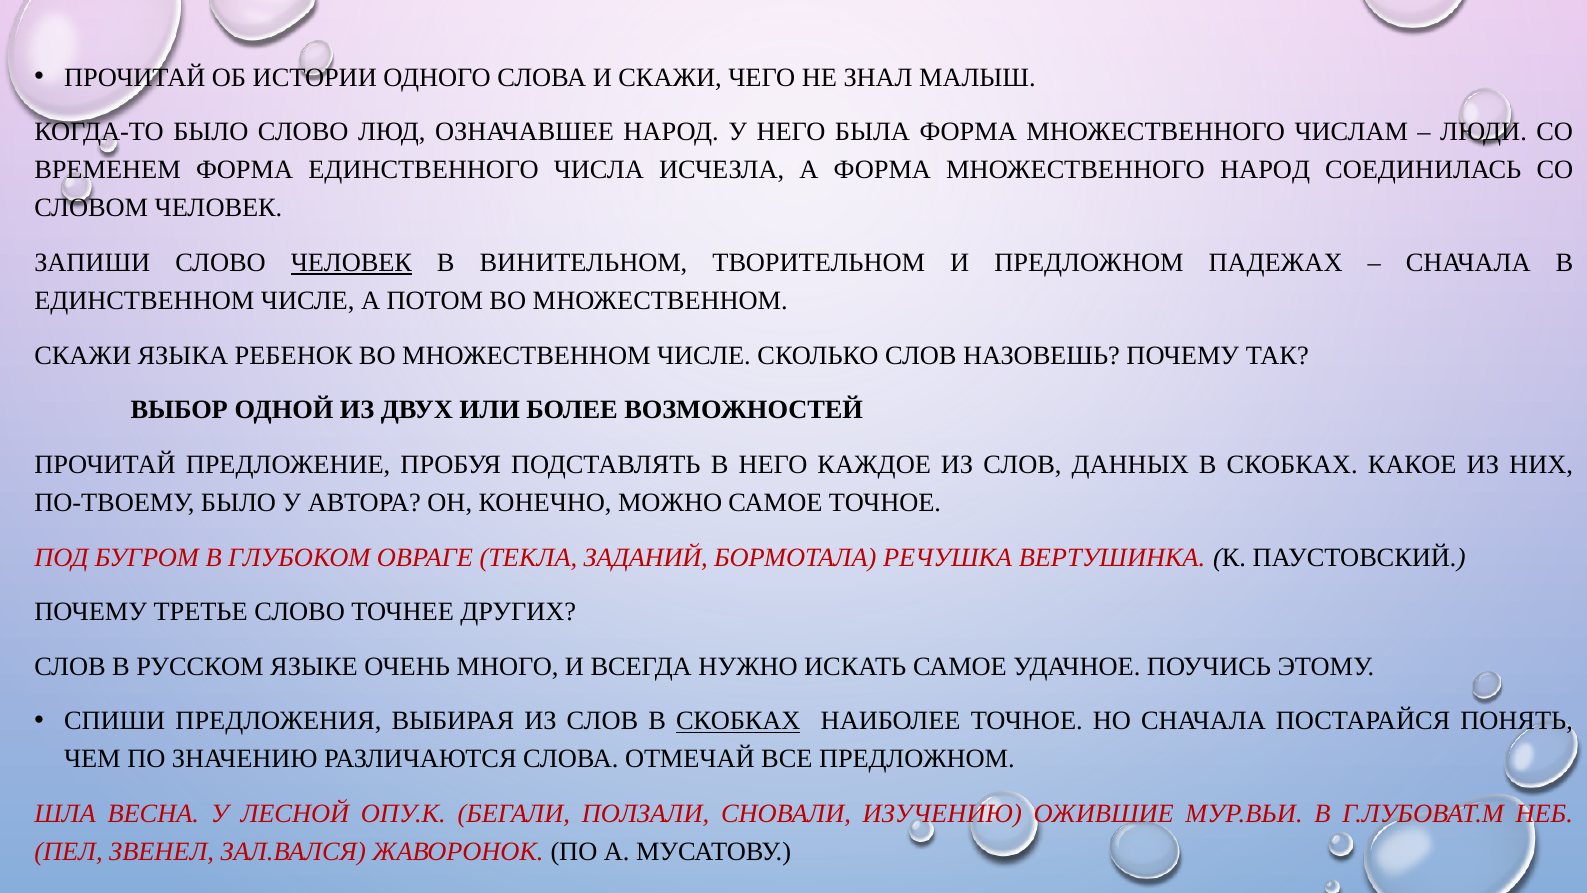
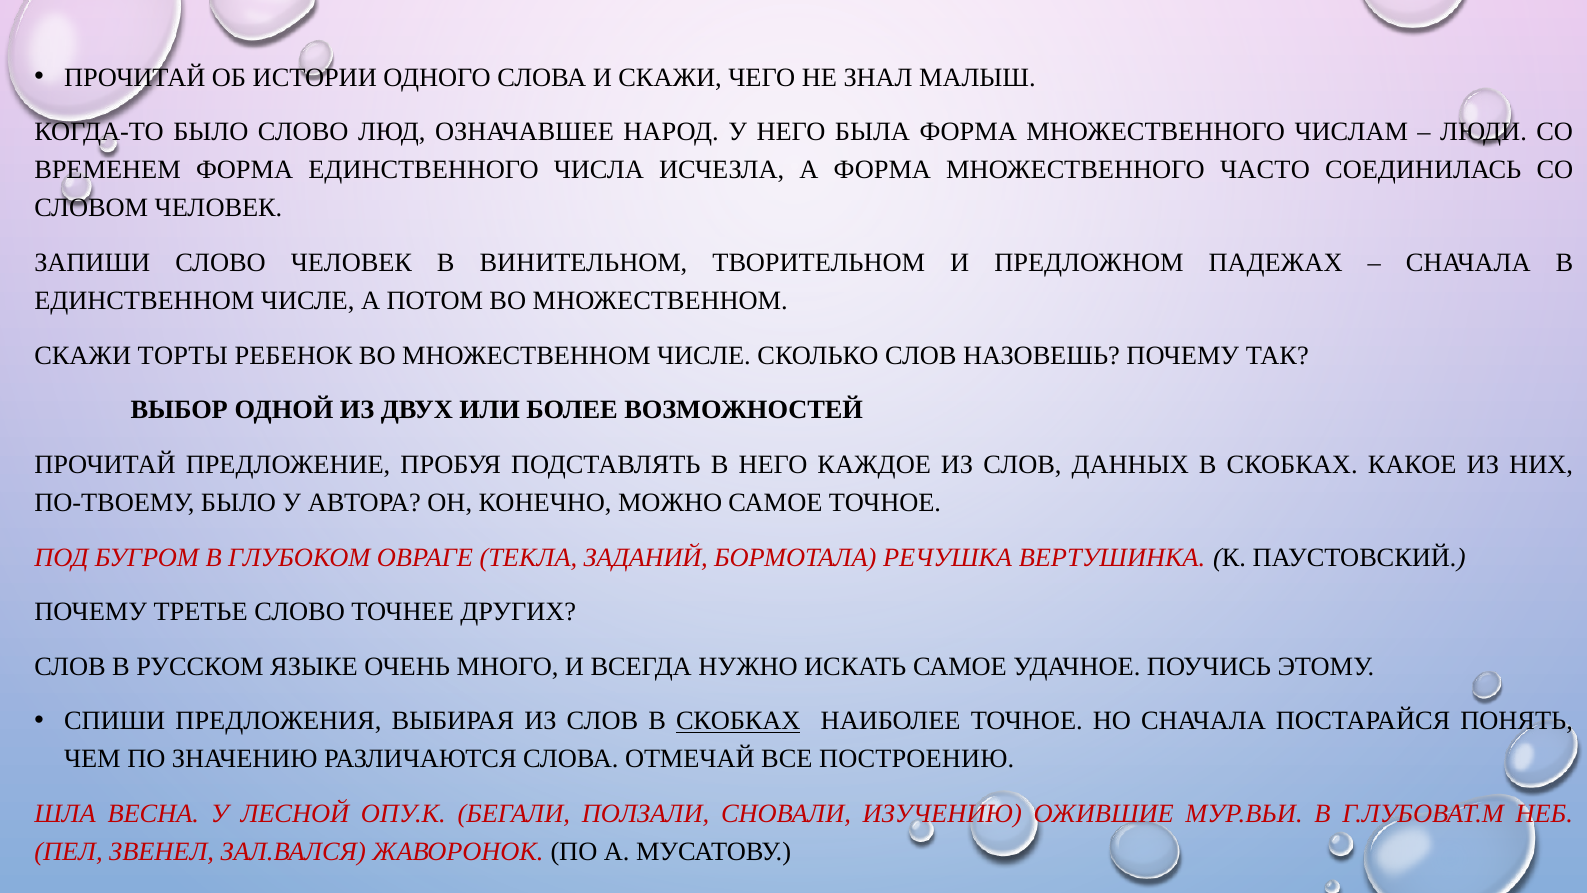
МНОЖЕСТВЕННОГО НАРОД: НАРОД -> ЧАСТО
ЧЕЛОВЕК at (351, 263) underline: present -> none
ЯЗЫКА: ЯЗЫКА -> ТОРТЫ
ВСЕ ПРЕДЛОЖНОМ: ПРЕДЛОЖНОМ -> ПОСТРОЕНИЮ
